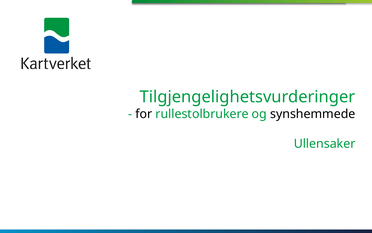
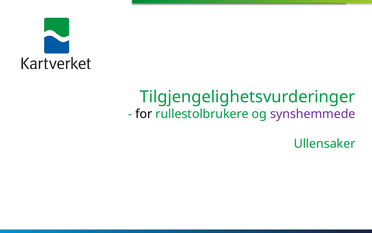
synshemmede colour: black -> purple
